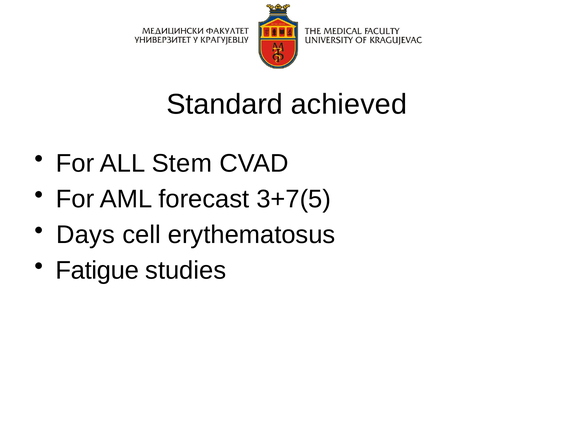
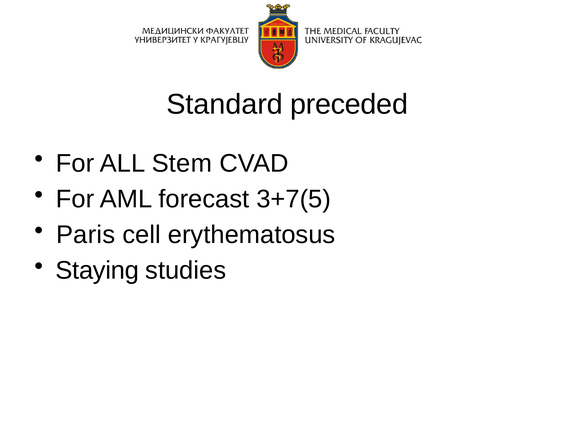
achieved: achieved -> preceded
Days: Days -> Paris
Fatigue: Fatigue -> Staying
